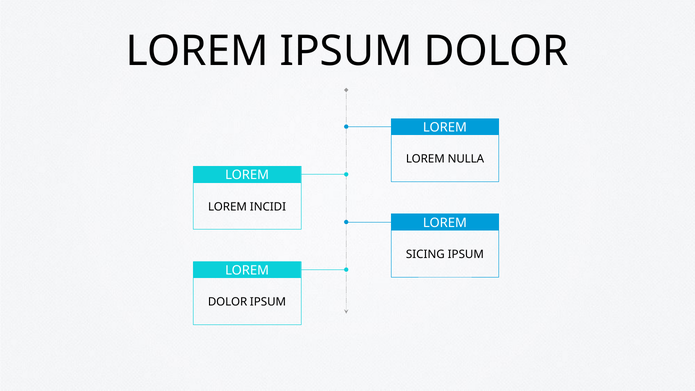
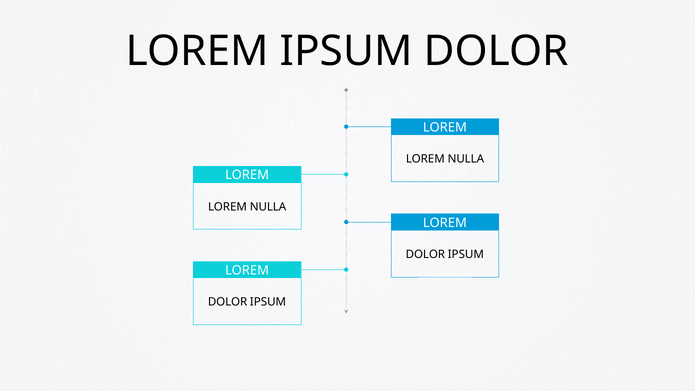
INCIDI at (268, 207): INCIDI -> NULLA
SICING at (425, 254): SICING -> DOLOR
